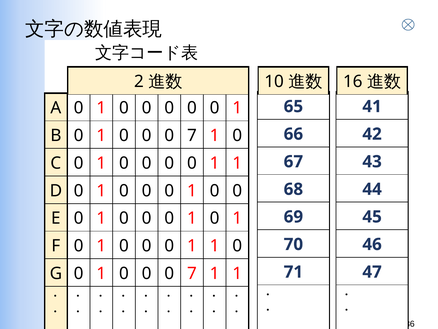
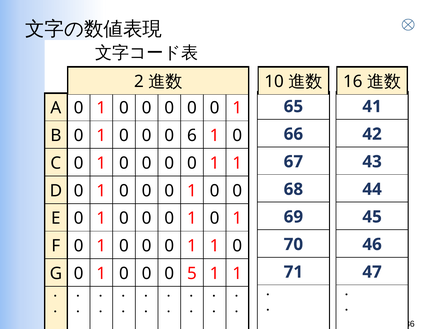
7 at (192, 135): 7 -> 6
7 at (192, 273): 7 -> 5
